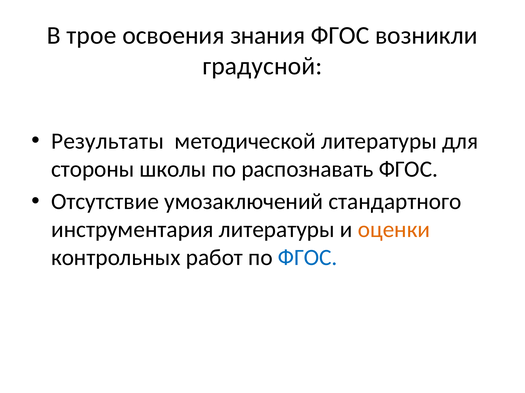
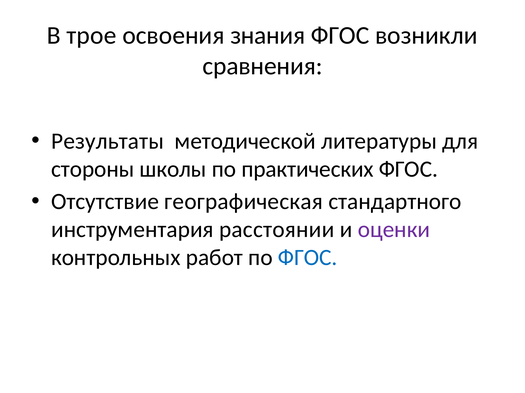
градусной: градусной -> сравнения
распознавать: распознавать -> практических
умозаключений: умозаключений -> географическая
инструментария литературы: литературы -> расстоянии
оценки colour: orange -> purple
